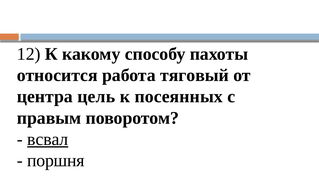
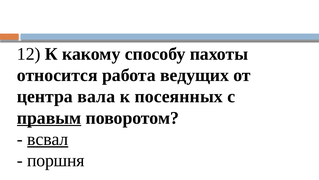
тяговый: тяговый -> ведущих
цель: цель -> вала
правым underline: none -> present
